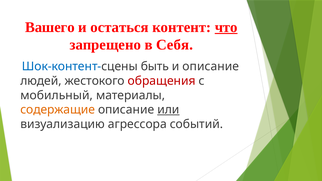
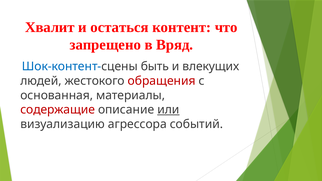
Вашего: Вашего -> Хвалит
что underline: present -> none
Себя: Себя -> Вряд
и описание: описание -> влекущих
мобильный: мобильный -> основанная
содержащие colour: orange -> red
